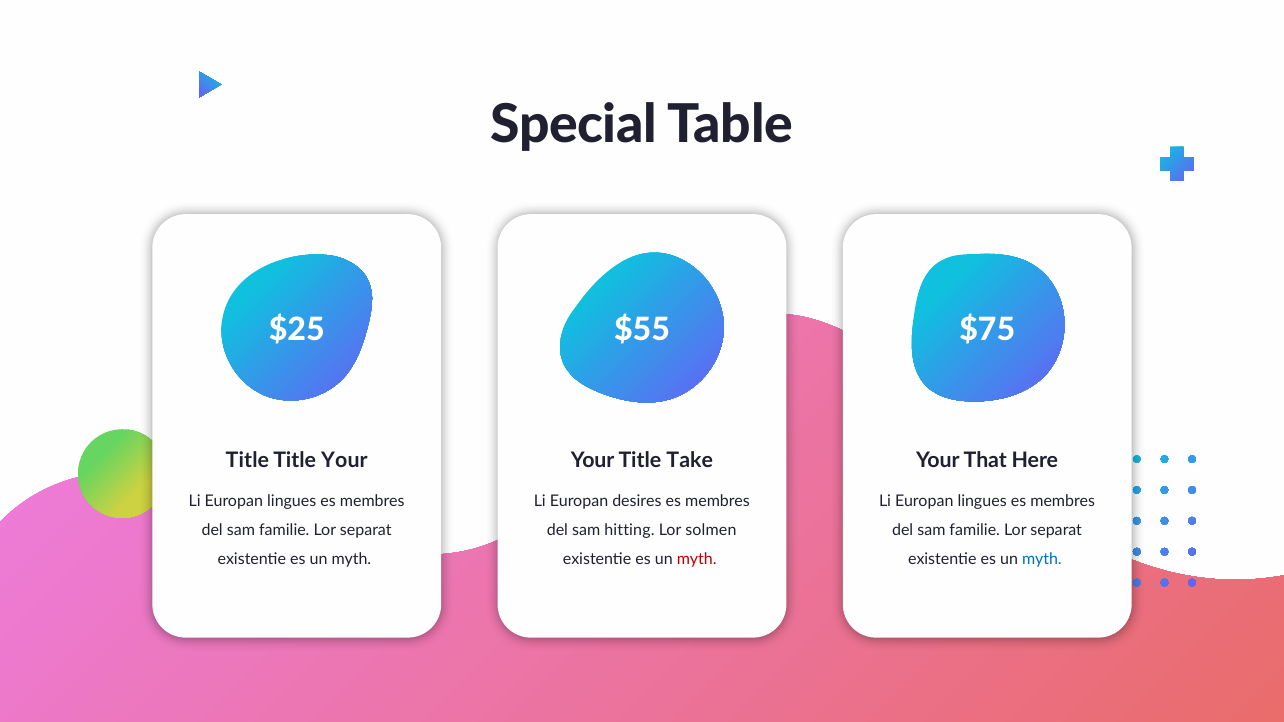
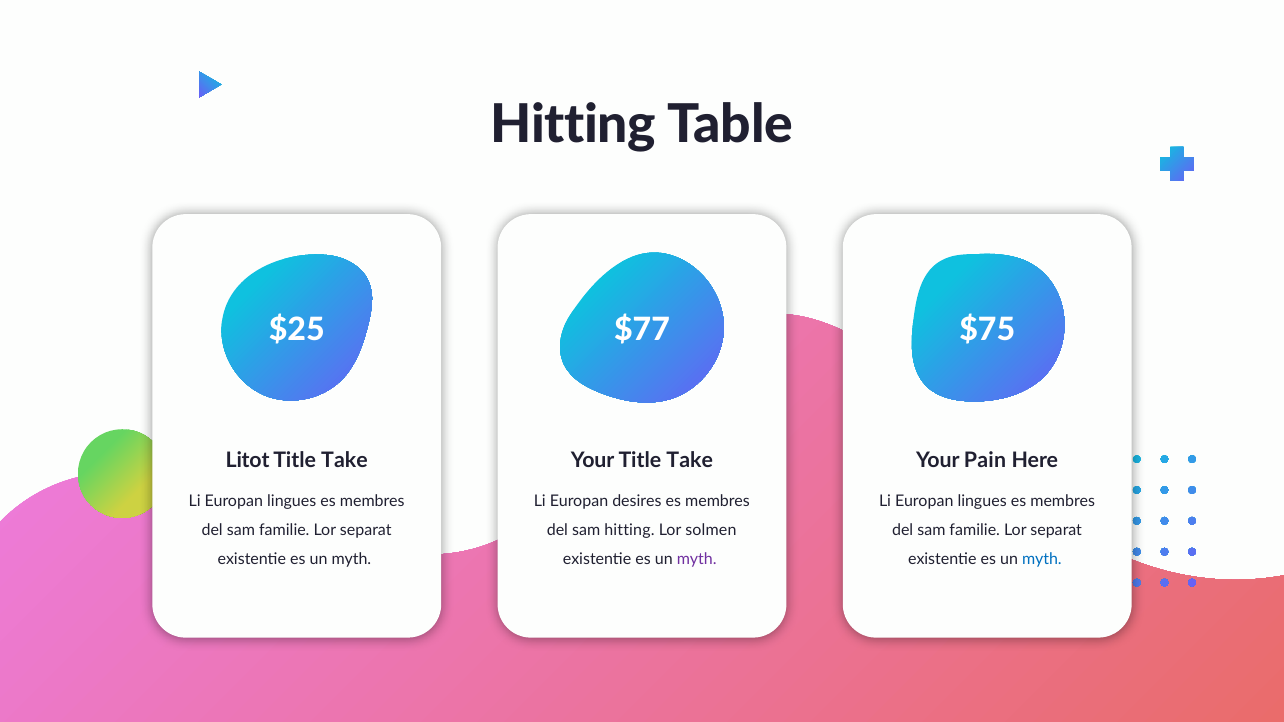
Special at (573, 125): Special -> Hitting
$55: $55 -> $77
Title at (247, 461): Title -> Litot
Your at (344, 461): Your -> Take
That: That -> Pain
myth at (697, 560) colour: red -> purple
